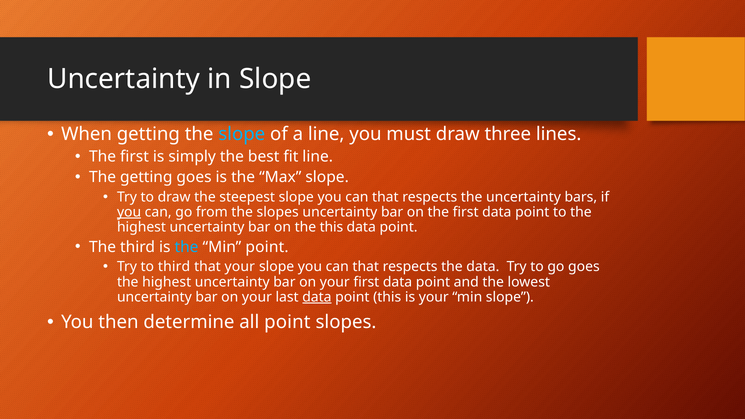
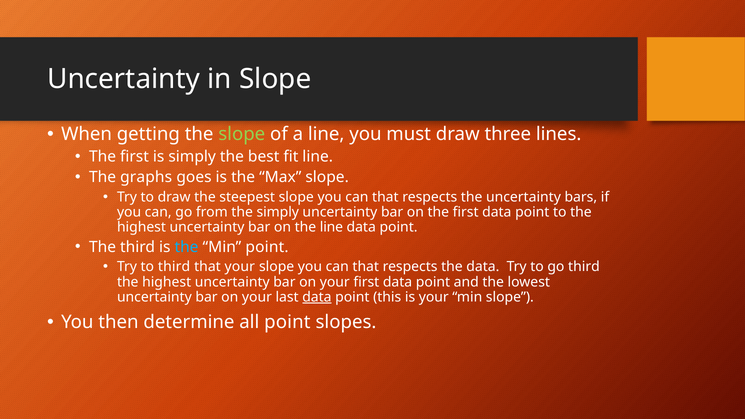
slope at (242, 134) colour: light blue -> light green
The getting: getting -> graphs
you at (129, 212) underline: present -> none
the slopes: slopes -> simply
the this: this -> line
go goes: goes -> third
